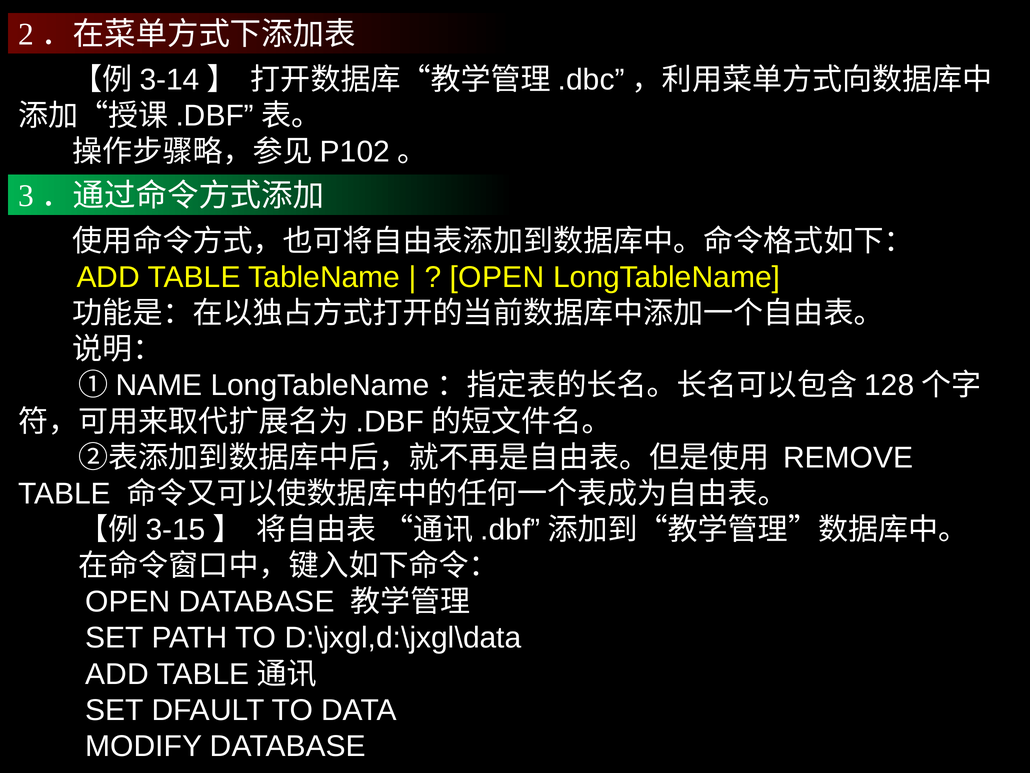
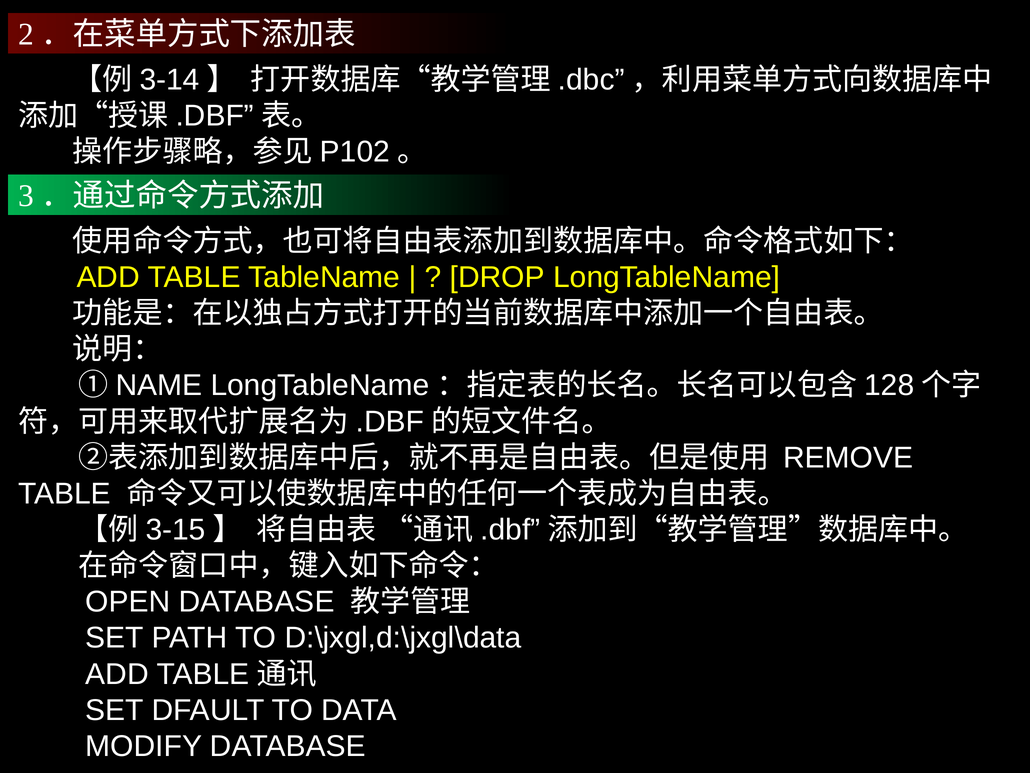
OPEN at (497, 277): OPEN -> DROP
